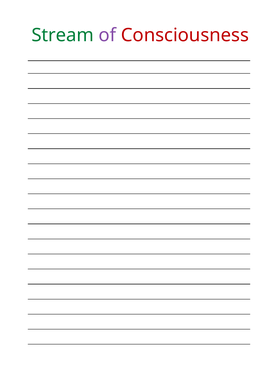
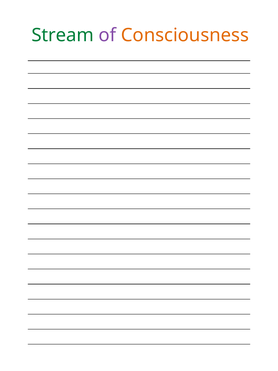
Consciousness colour: red -> orange
